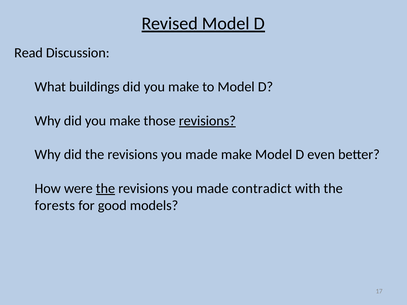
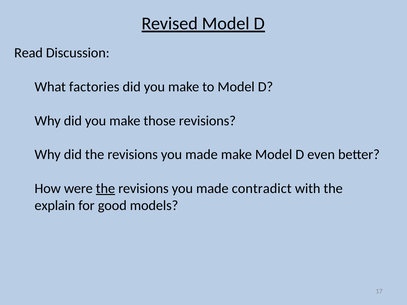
buildings: buildings -> factories
revisions at (207, 121) underline: present -> none
forests: forests -> explain
